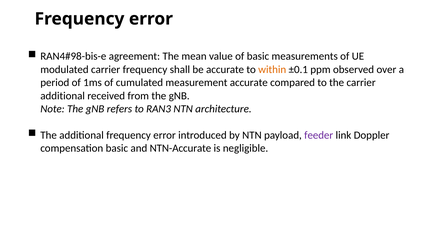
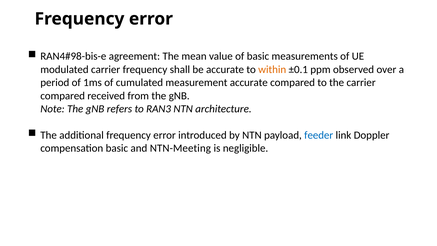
additional at (63, 96): additional -> compared
feeder colour: purple -> blue
NTN-Accurate: NTN-Accurate -> NTN-Meeting
